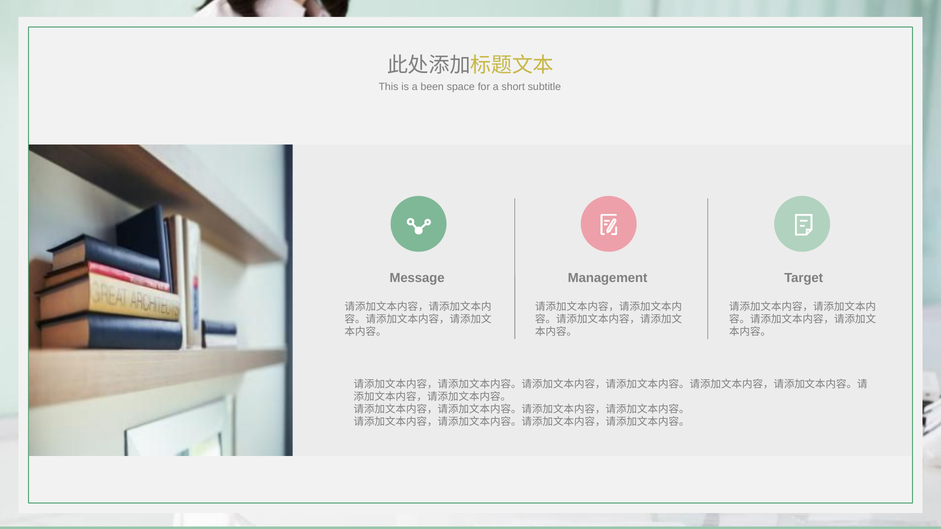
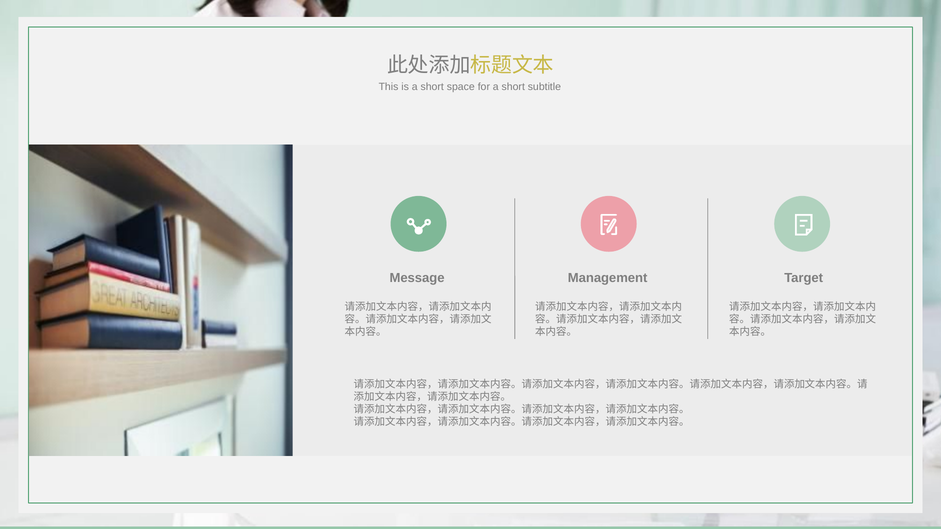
is a been: been -> short
